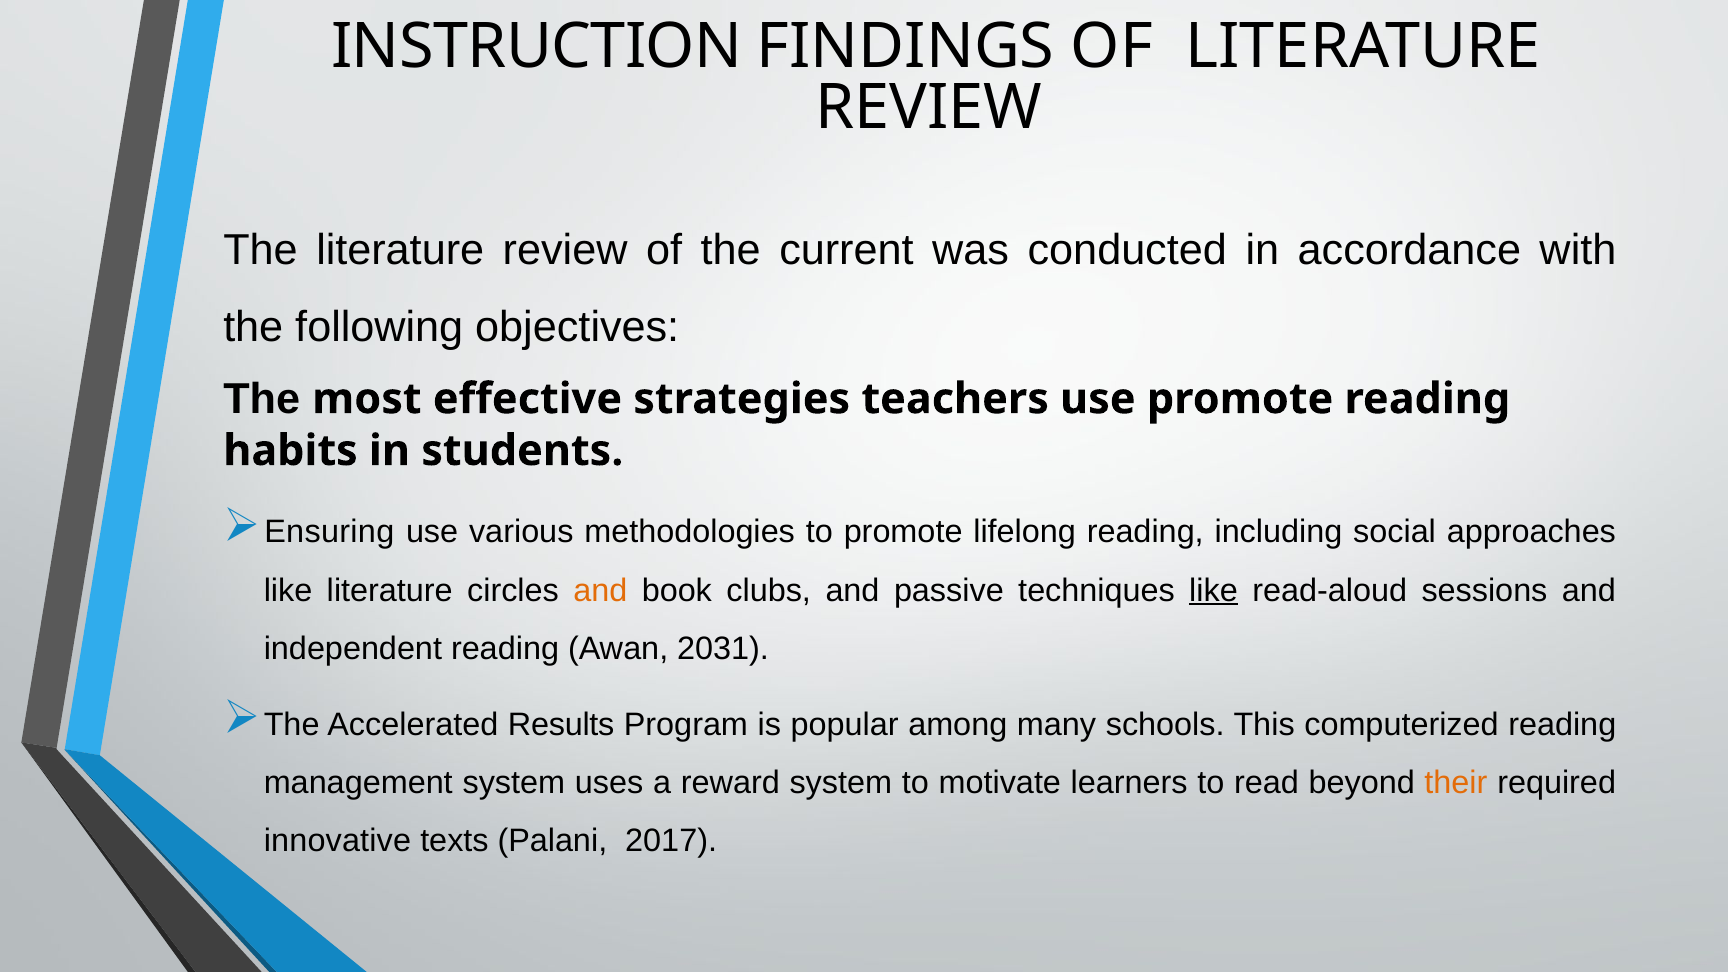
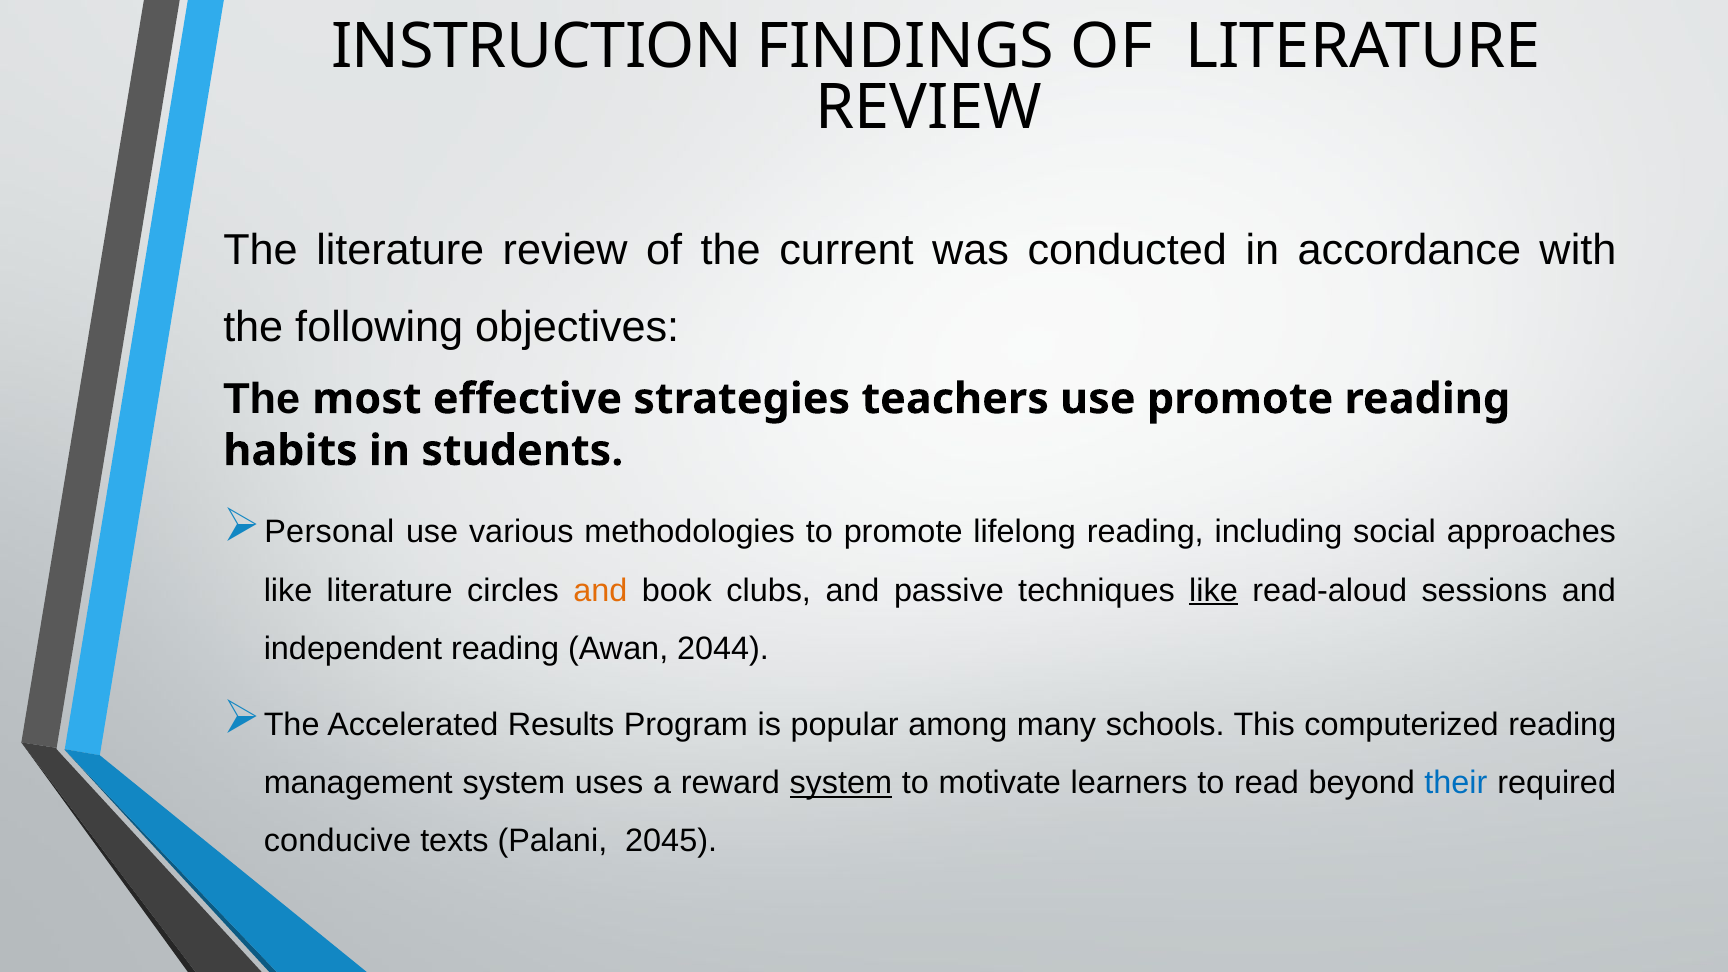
Ensuring: Ensuring -> Personal
2031: 2031 -> 2044
system at (841, 783) underline: none -> present
their colour: orange -> blue
innovative: innovative -> conducive
2017: 2017 -> 2045
